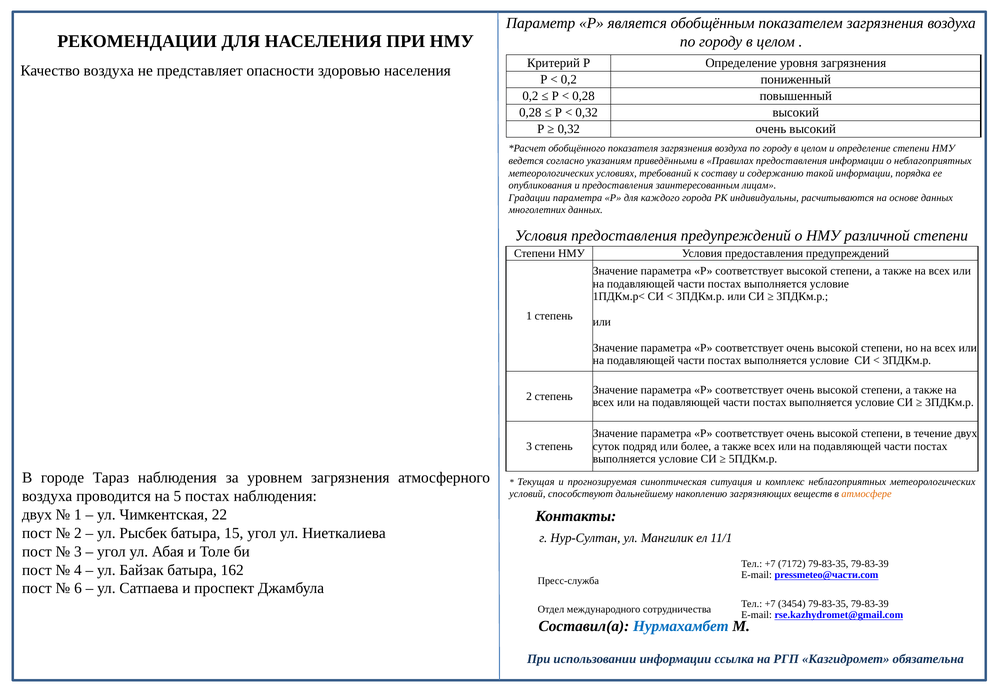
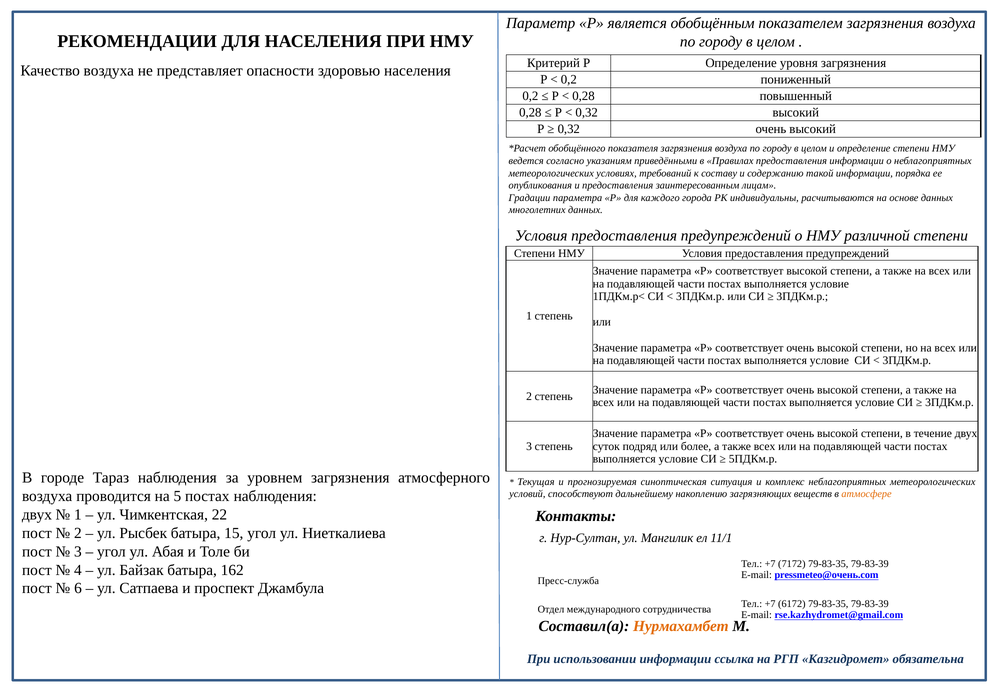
pressmeteo@части.com: pressmeteo@части.com -> pressmeteo@очень.com
3454: 3454 -> 6172
Нурмахамбет colour: blue -> orange
